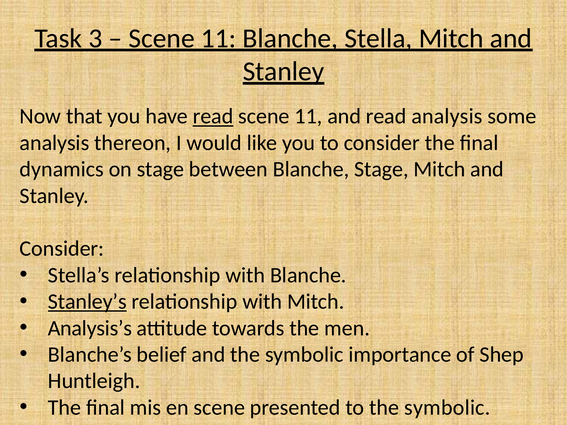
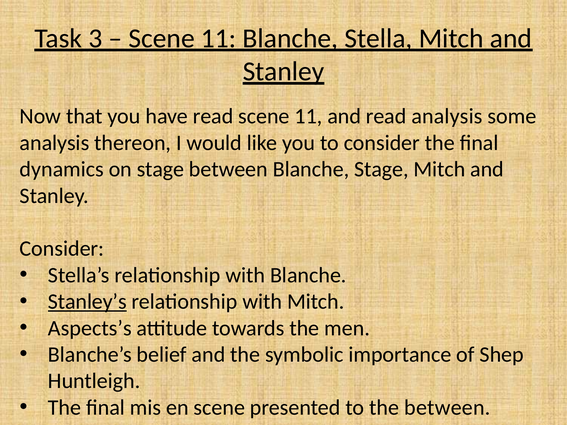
read at (213, 116) underline: present -> none
Analysis’s: Analysis’s -> Aspects’s
to the symbolic: symbolic -> between
